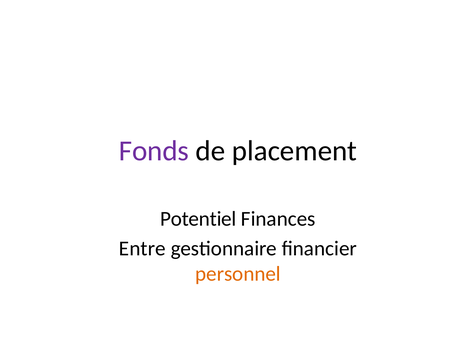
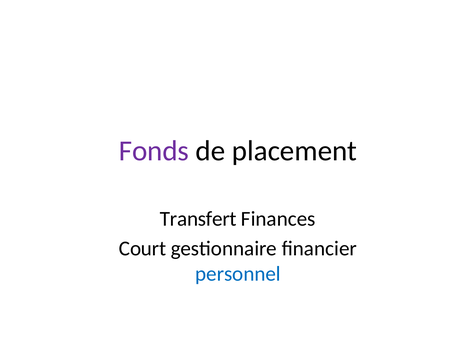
Potentiel: Potentiel -> Transfert
Entre: Entre -> Court
personnel colour: orange -> blue
